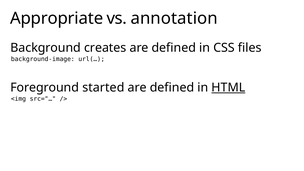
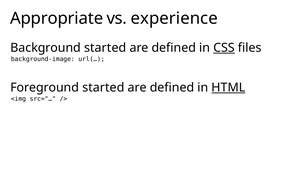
annotation: annotation -> experience
Background creates: creates -> started
CSS underline: none -> present
